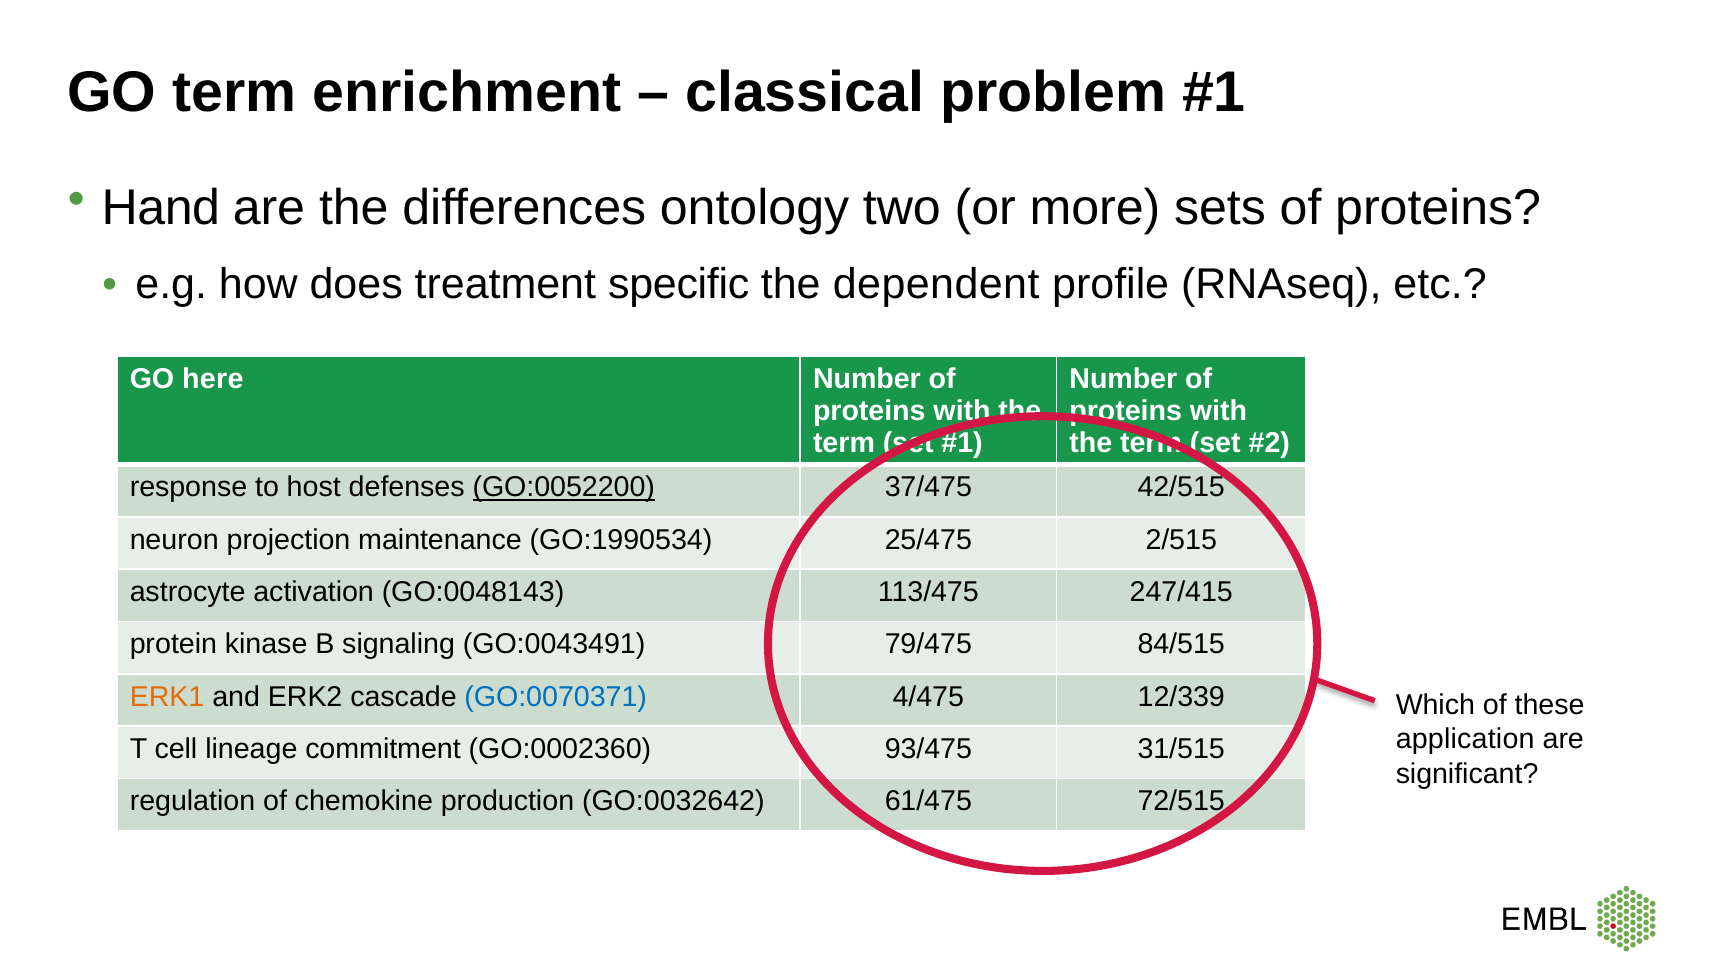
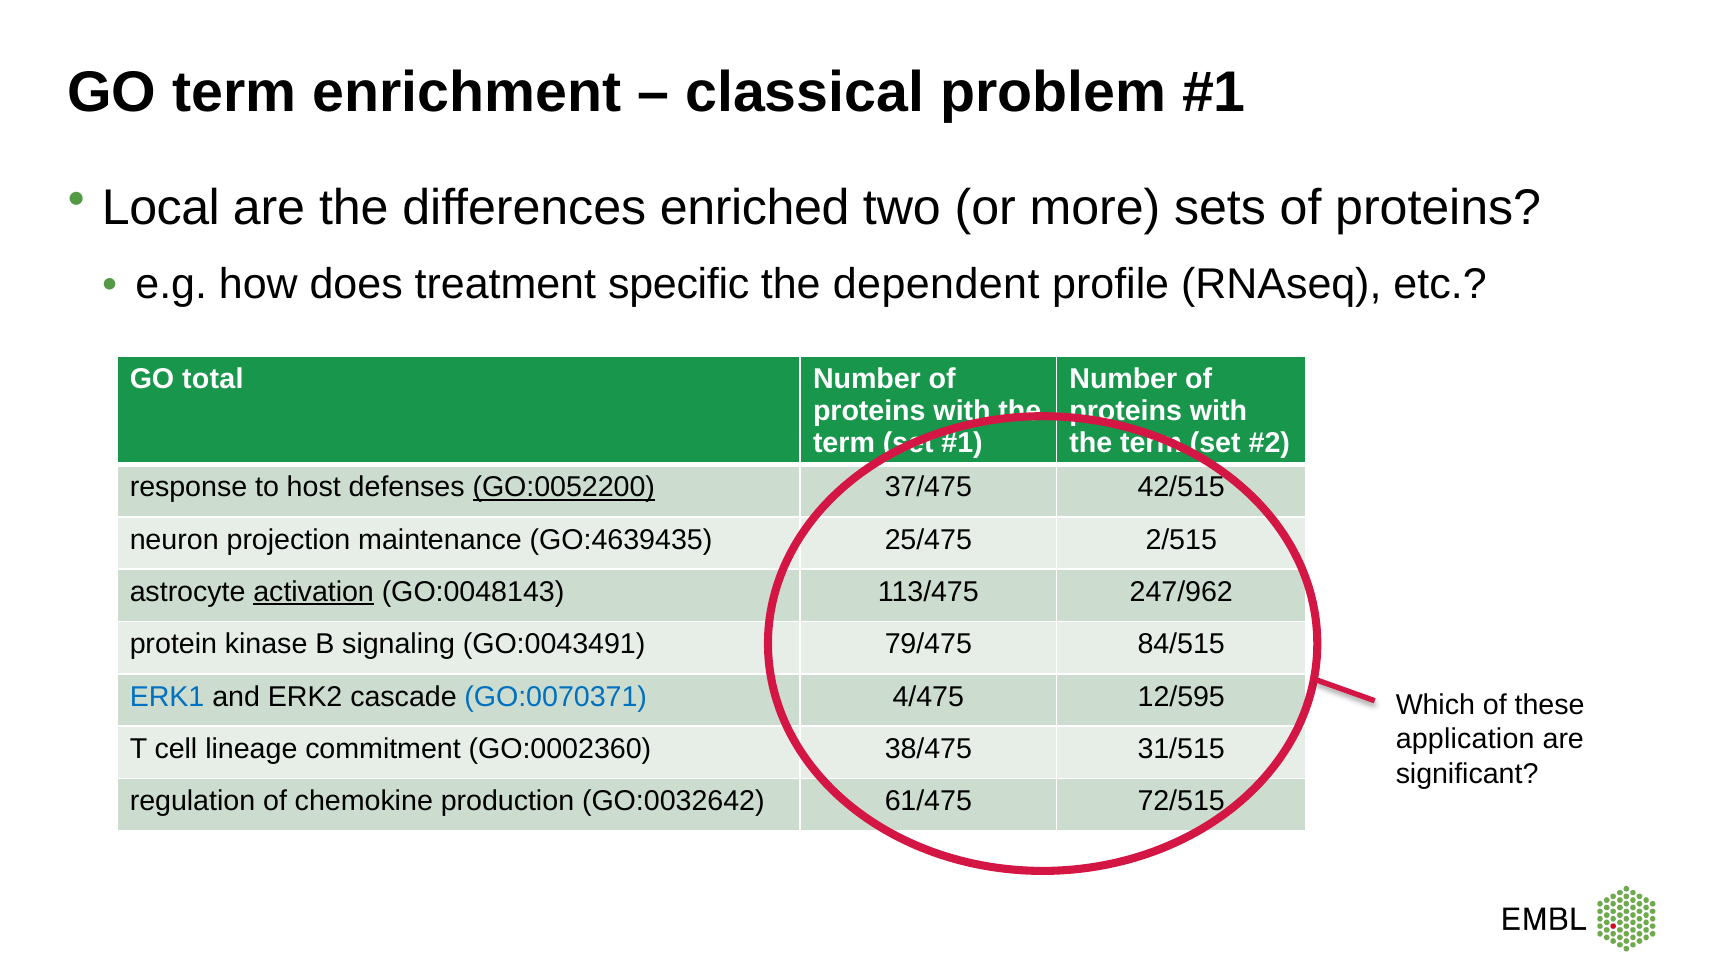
Hand: Hand -> Local
ontology: ontology -> enriched
here: here -> total
GO:1990534: GO:1990534 -> GO:4639435
activation underline: none -> present
247/415: 247/415 -> 247/962
ERK1 colour: orange -> blue
12/339: 12/339 -> 12/595
93/475: 93/475 -> 38/475
